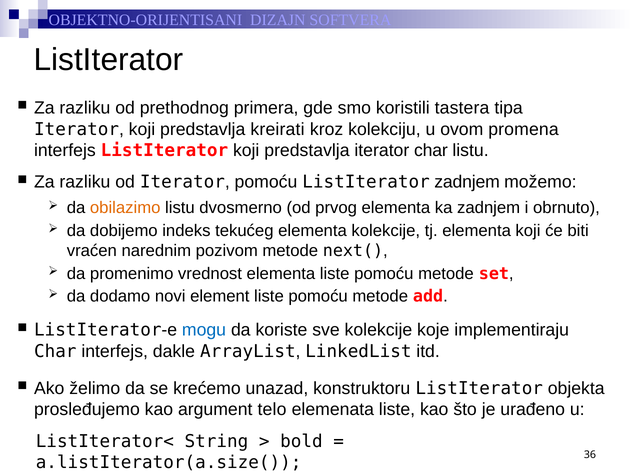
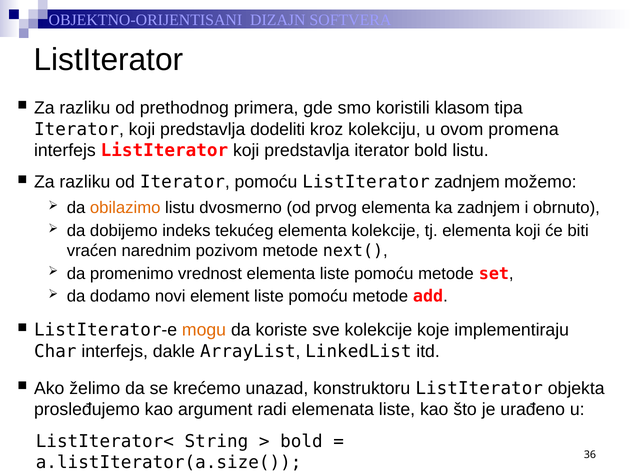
tastera: tastera -> klasom
kreirati: kreirati -> dodeliti
iterator char: char -> bold
mogu colour: blue -> orange
telo: telo -> radi
